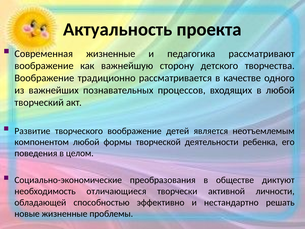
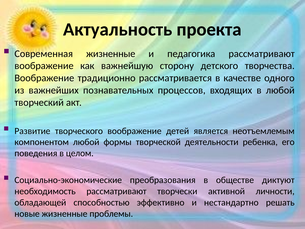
необходимость отличающиеся: отличающиеся -> рассматривают
